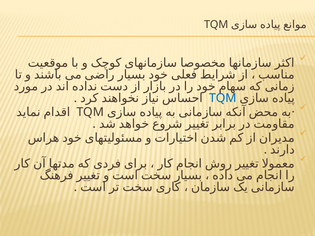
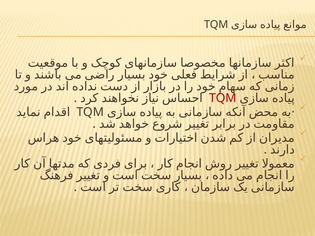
TQM at (223, 98) colour: blue -> red
